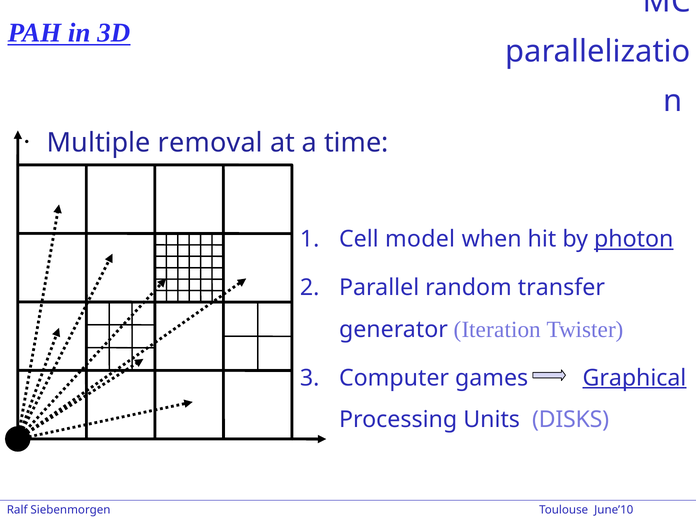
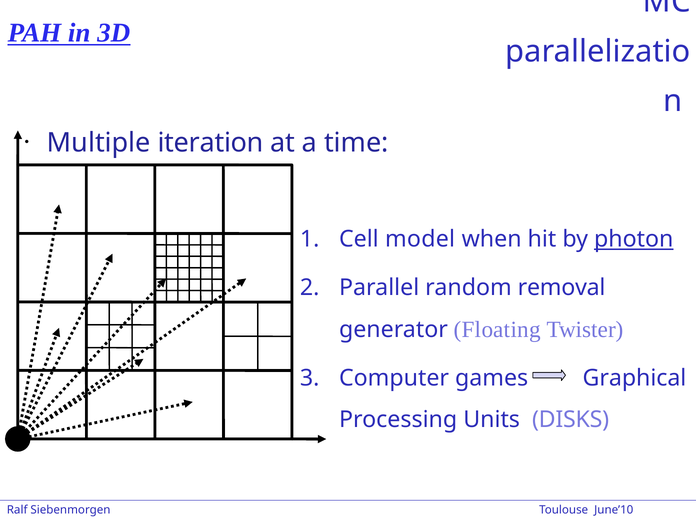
removal: removal -> iteration
transfer: transfer -> removal
Iteration: Iteration -> Floating
Graphical underline: present -> none
